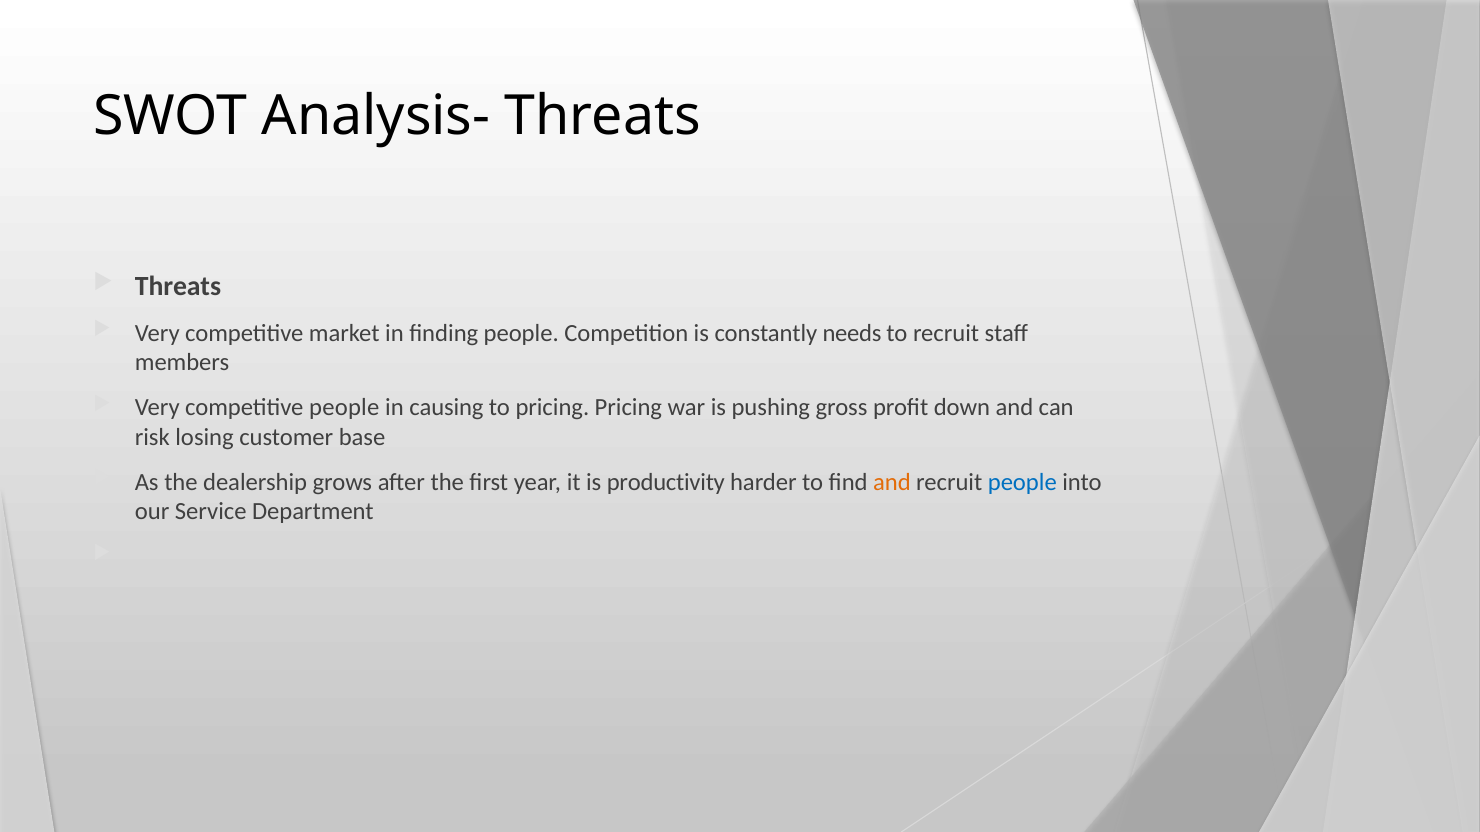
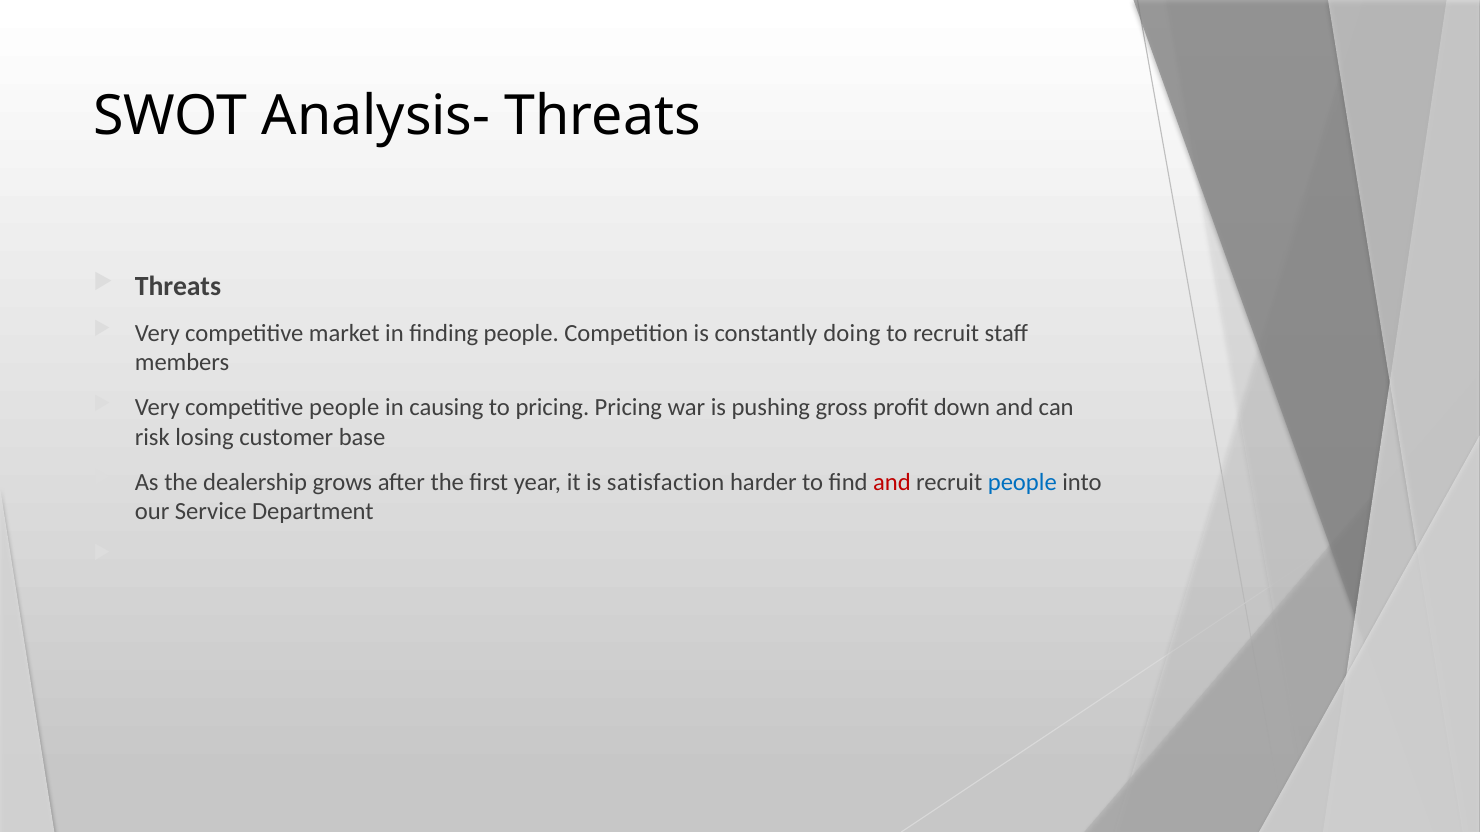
needs: needs -> doing
productivity: productivity -> satisfaction
and at (892, 482) colour: orange -> red
